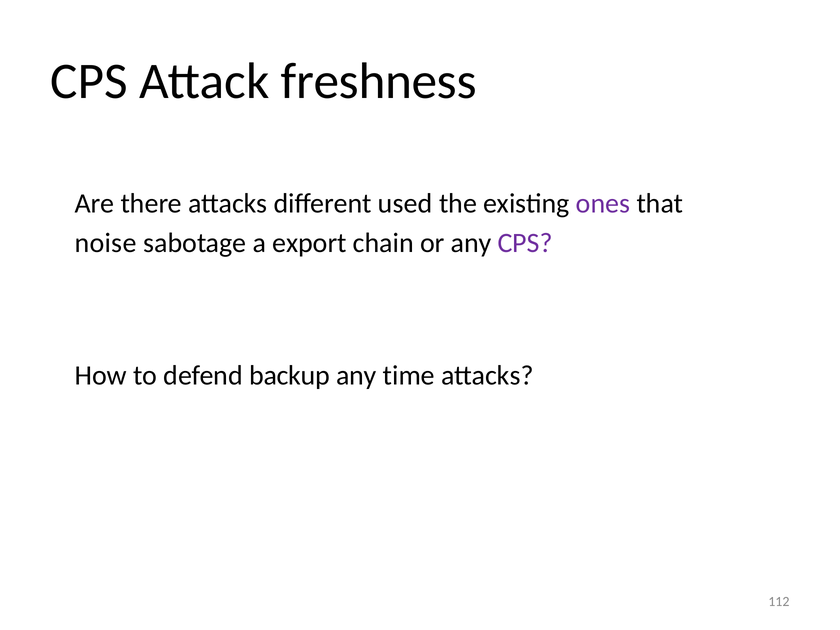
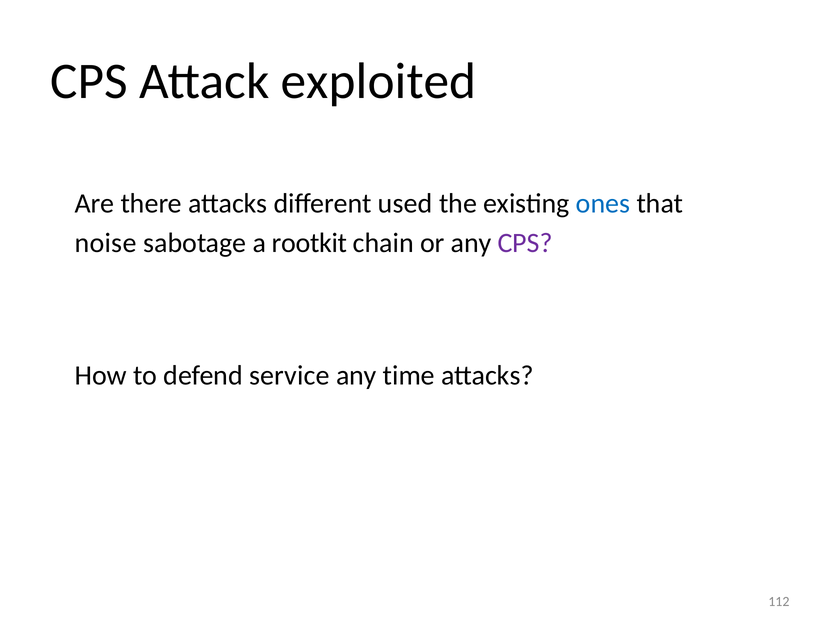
freshness: freshness -> exploited
ones colour: purple -> blue
export: export -> rootkit
backup: backup -> service
